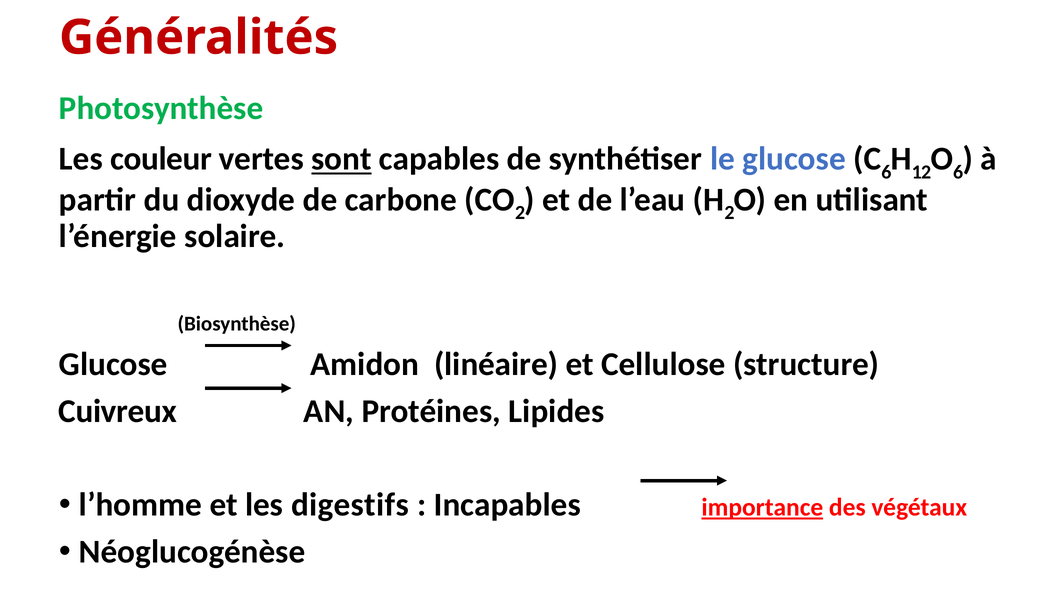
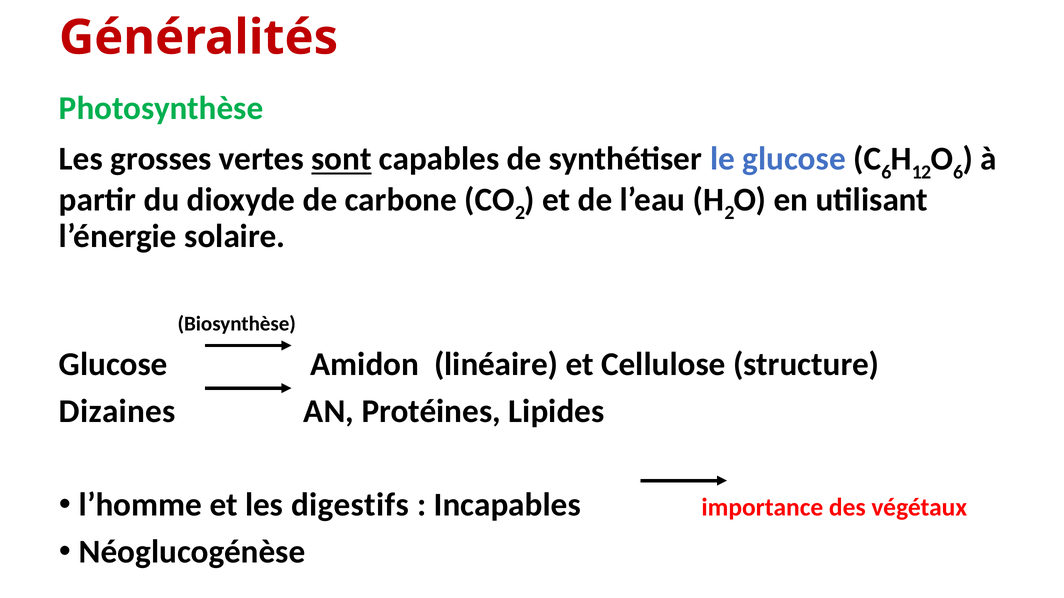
couleur: couleur -> grosses
Cuivreux: Cuivreux -> Dizaines
importance underline: present -> none
